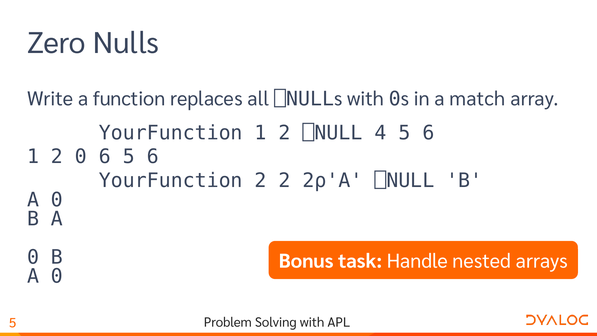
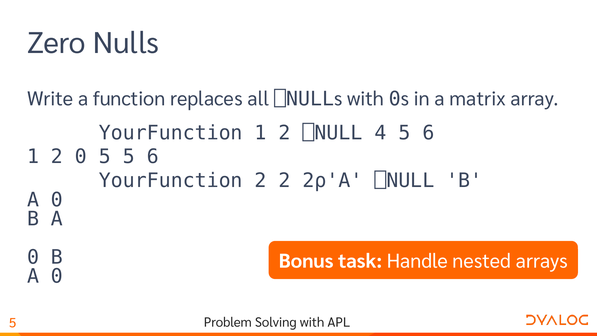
match: match -> matrix
0 6: 6 -> 5
